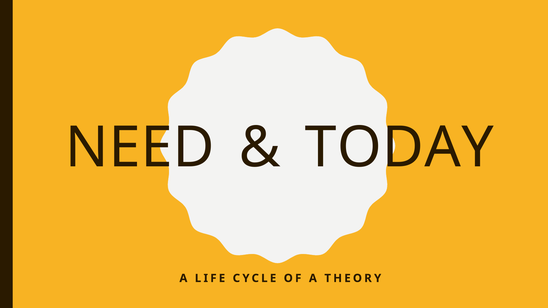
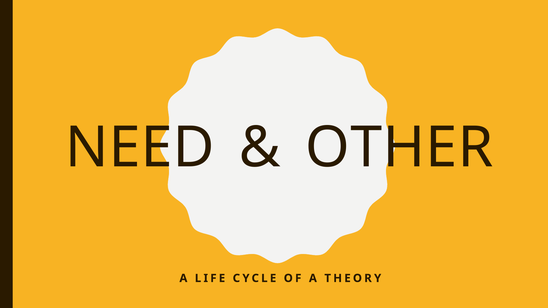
TODAY: TODAY -> OTHER
